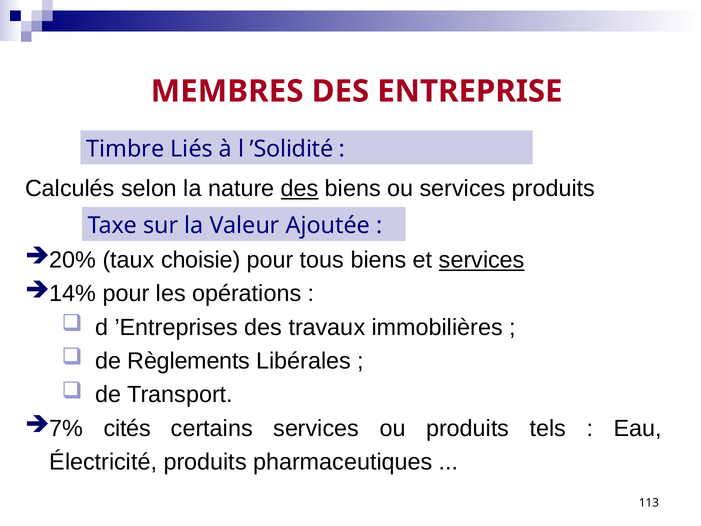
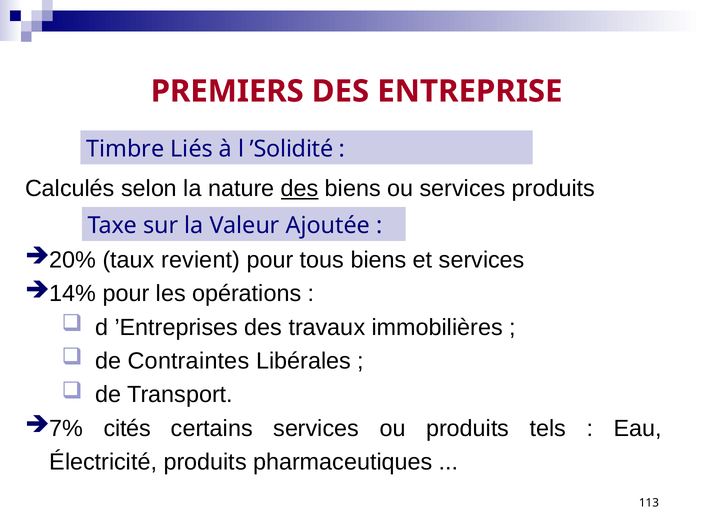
MEMBRES: MEMBRES -> PREMIERS
choisie: choisie -> revient
services at (482, 260) underline: present -> none
Règlements: Règlements -> Contraintes
